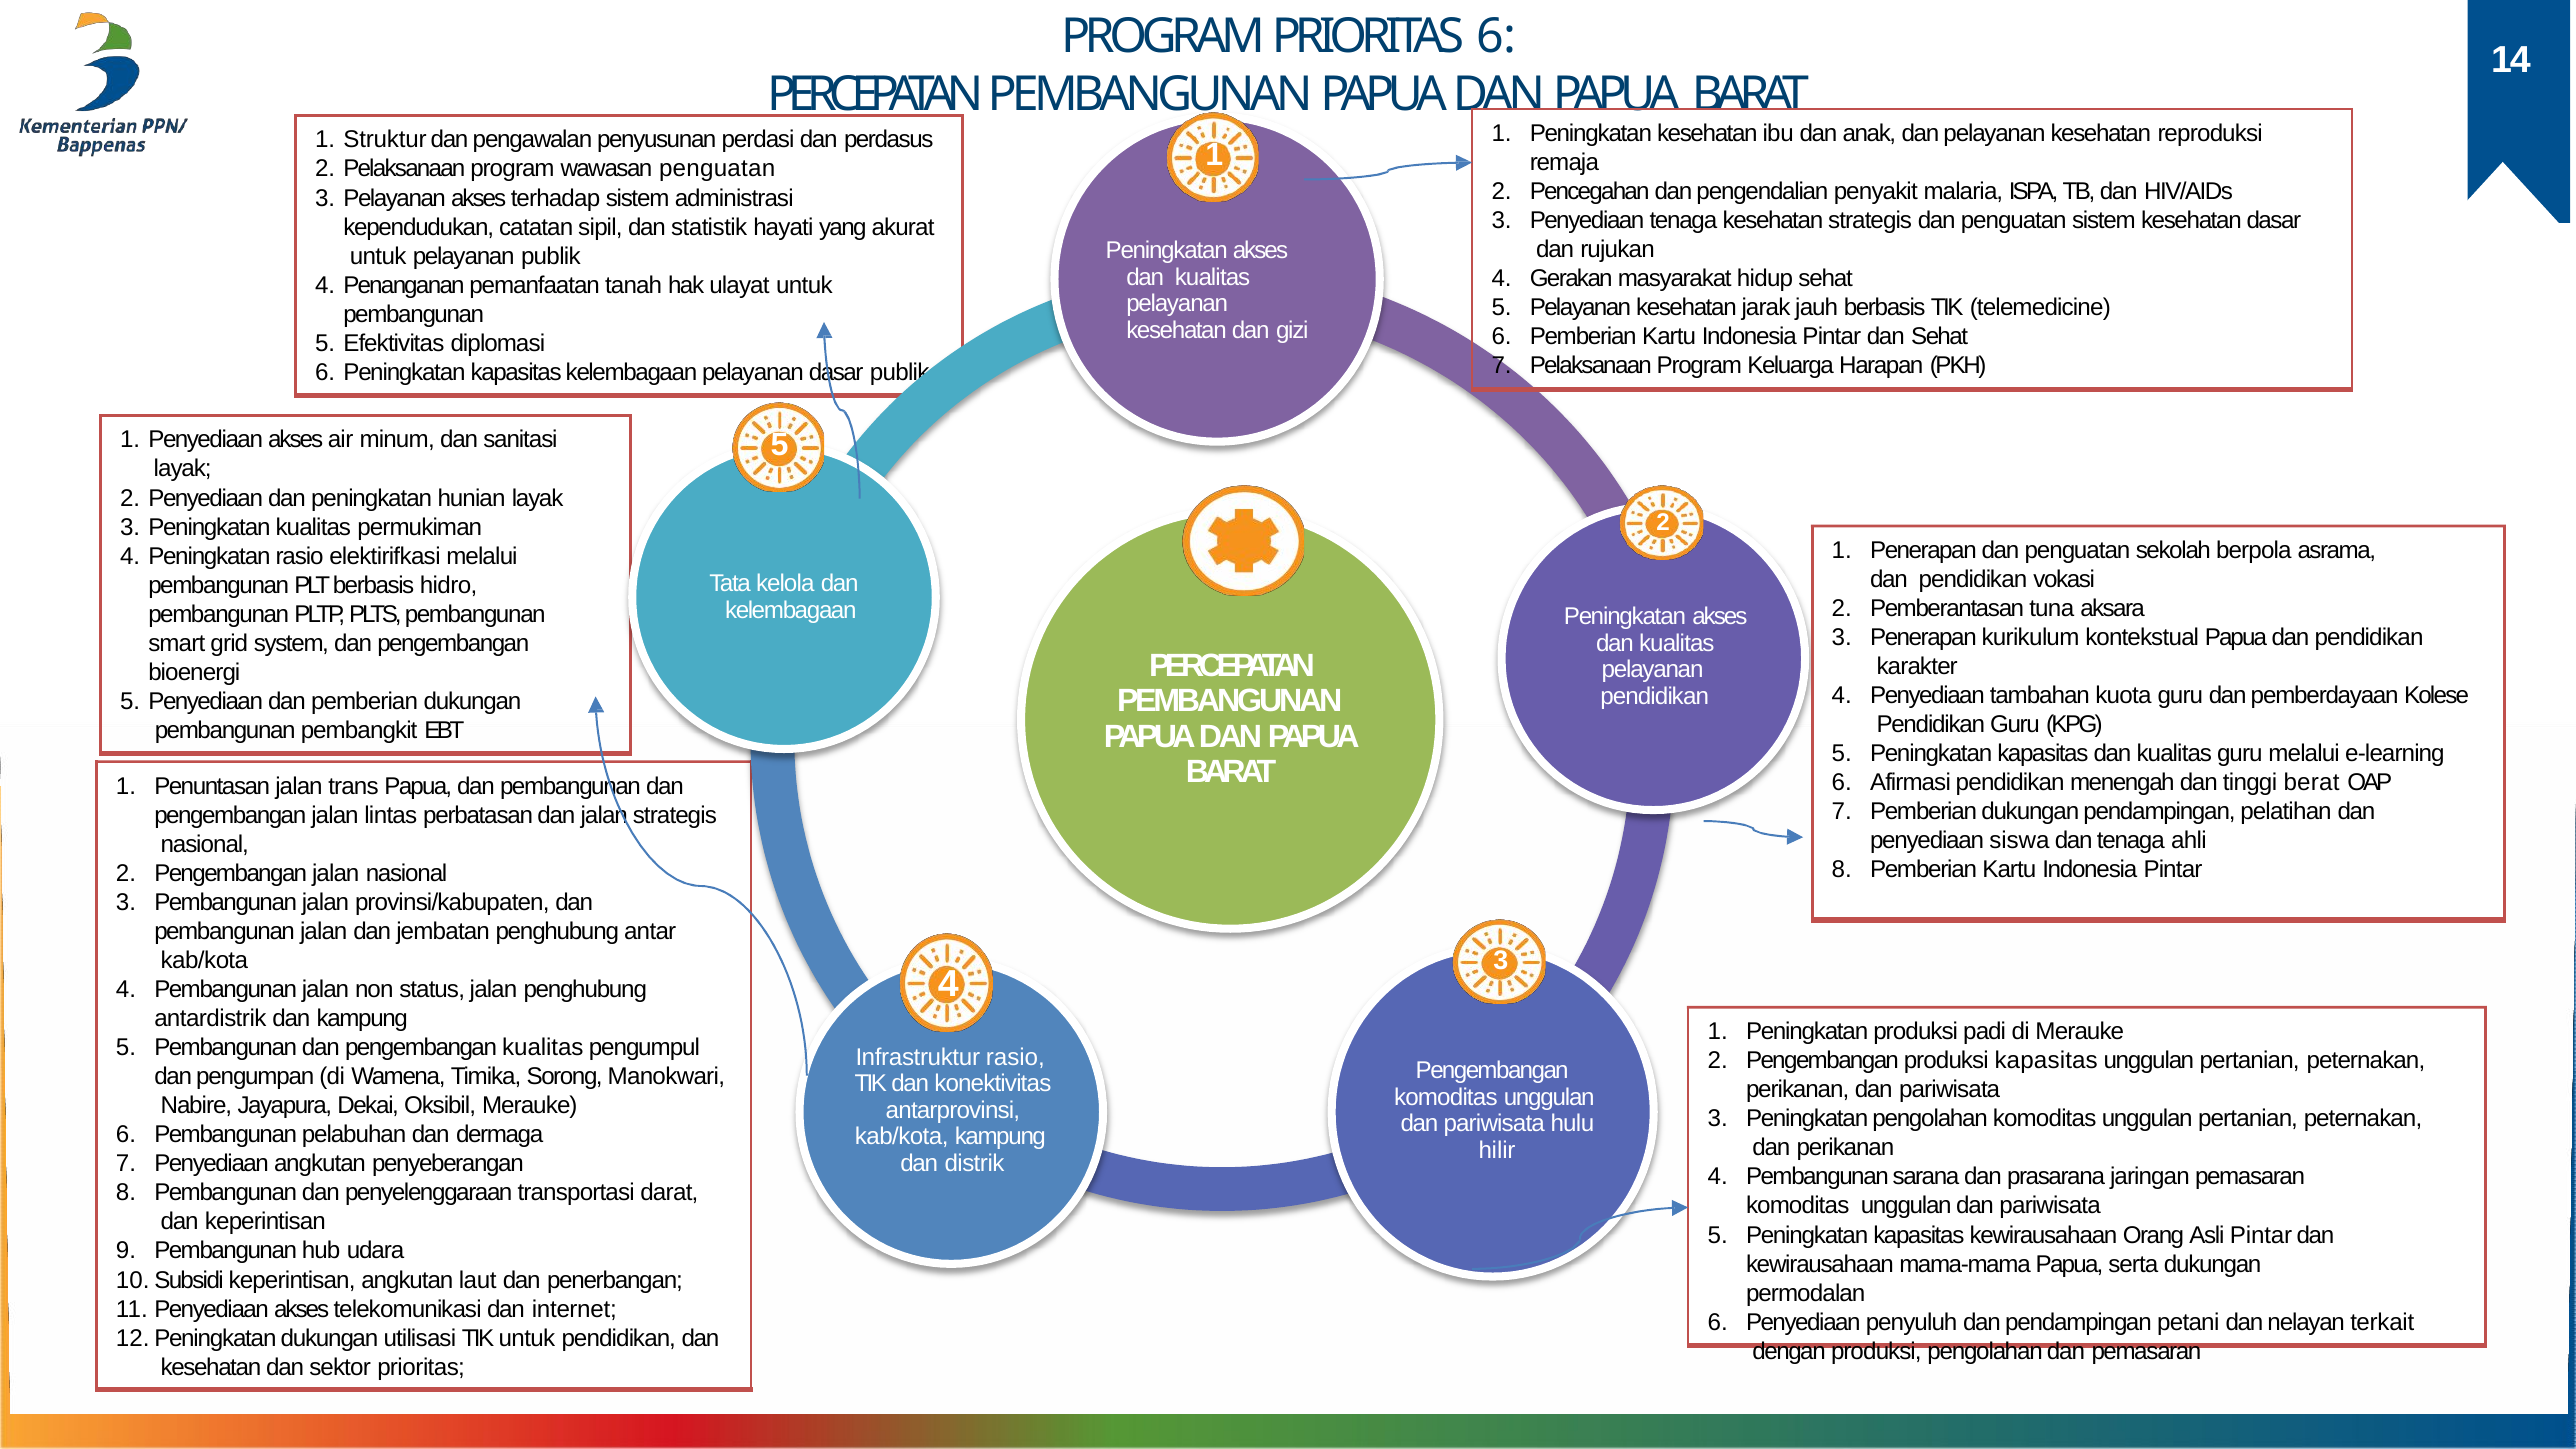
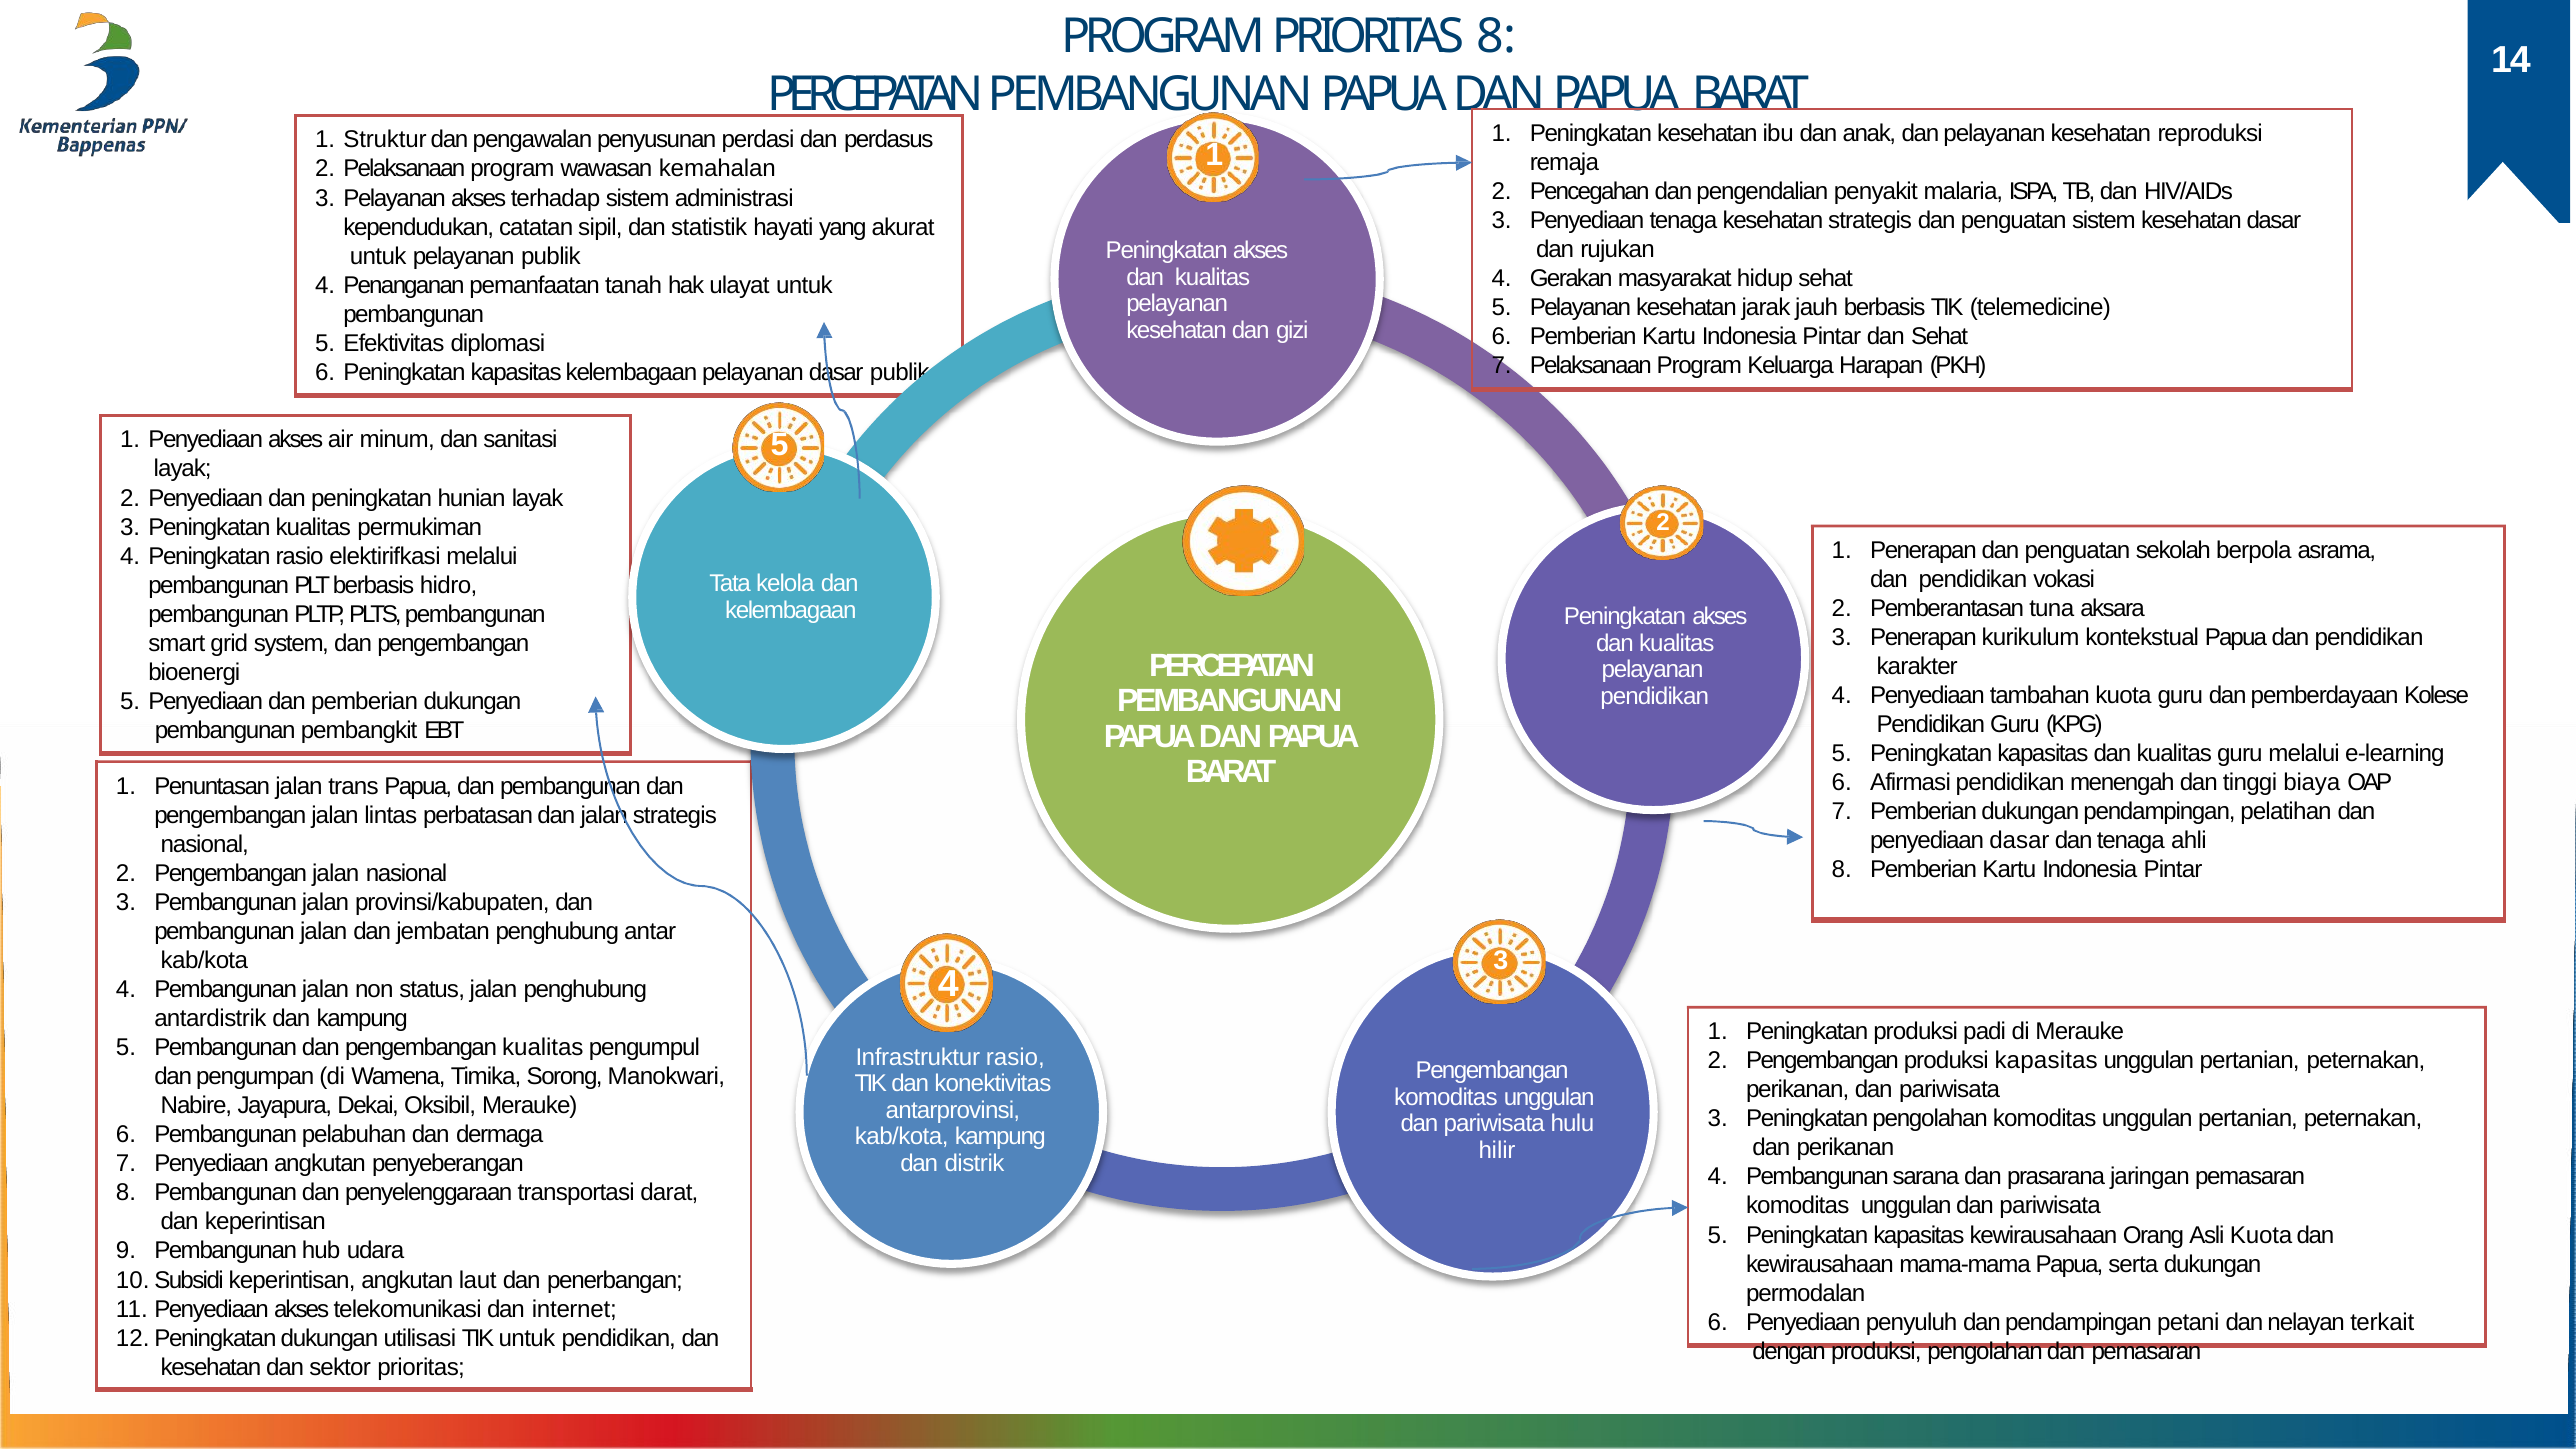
PRIORITAS 6: 6 -> 8
wawasan penguatan: penguatan -> kemahalan
berat: berat -> biaya
penyediaan siswa: siswa -> dasar
Asli Pintar: Pintar -> Kuota
